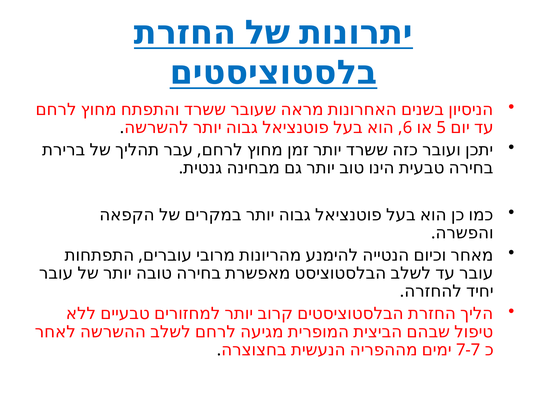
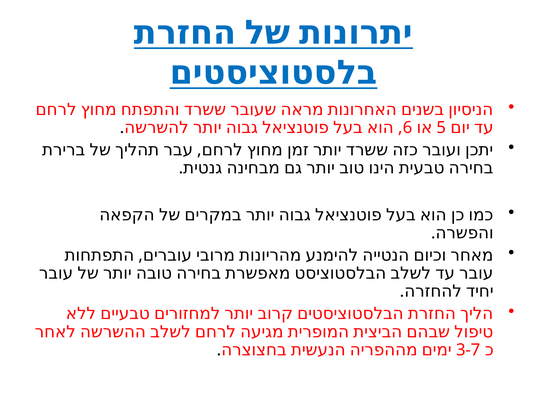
7-7: 7-7 -> 3-7
